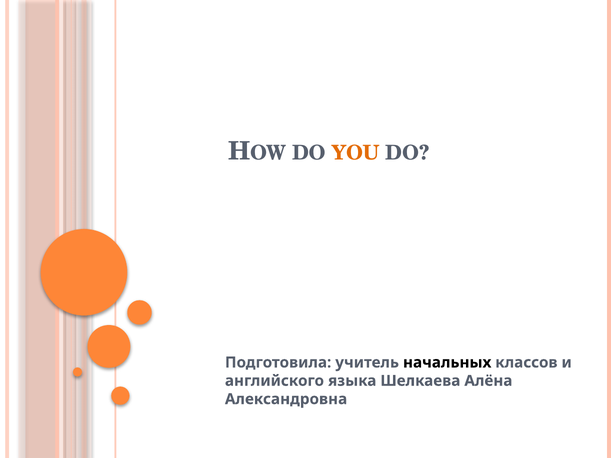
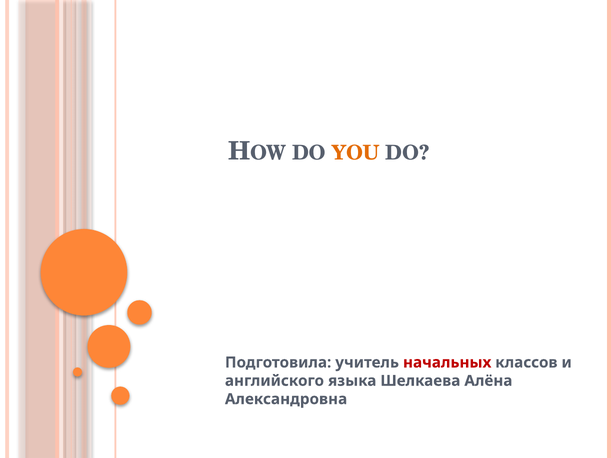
начальных colour: black -> red
